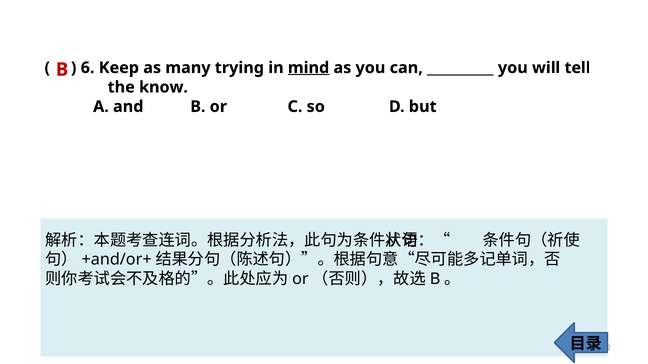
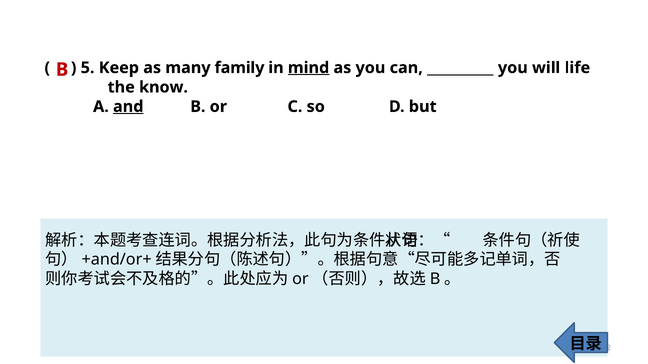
6: 6 -> 5
trying: trying -> family
tell: tell -> life
and underline: none -> present
